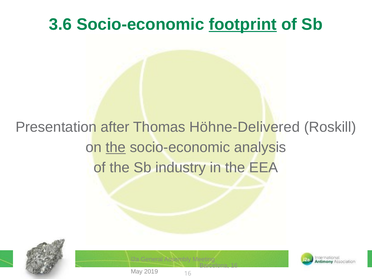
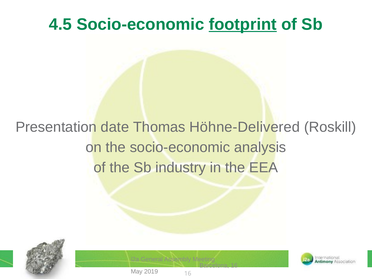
3.6: 3.6 -> 4.5
after: after -> date
the at (116, 147) underline: present -> none
